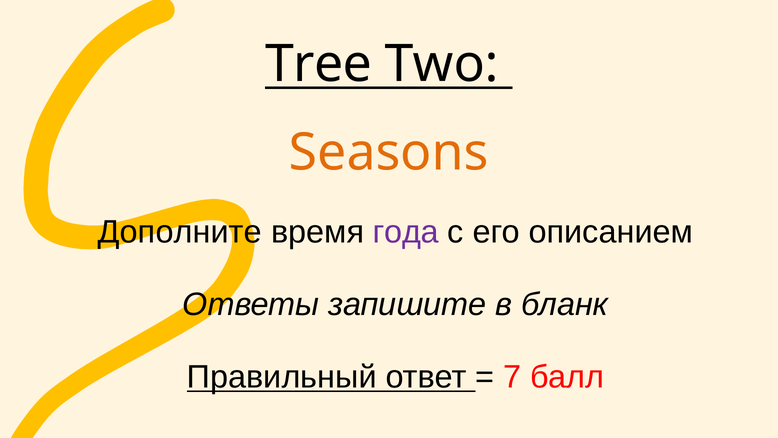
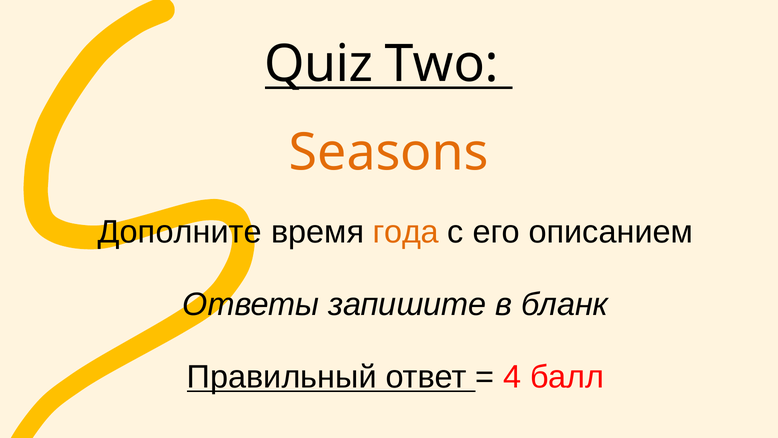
Tree: Tree -> Quiz
года colour: purple -> orange
7: 7 -> 4
